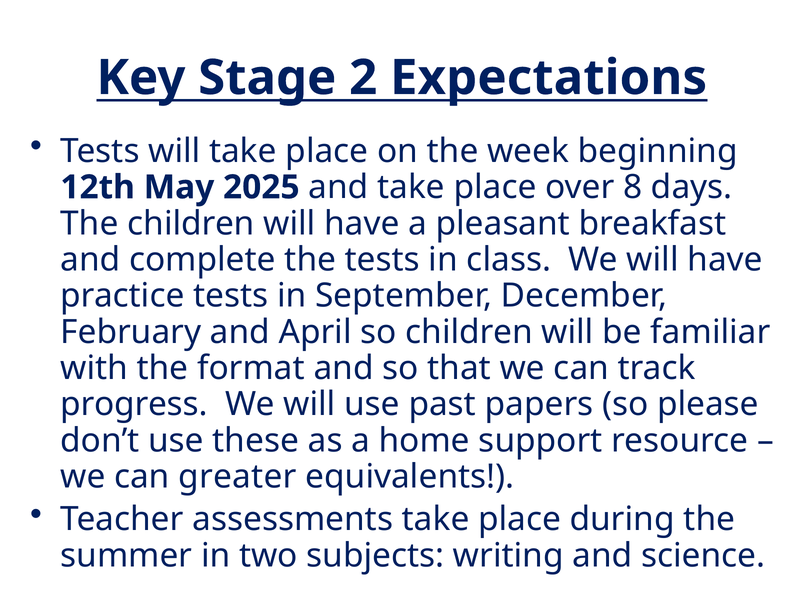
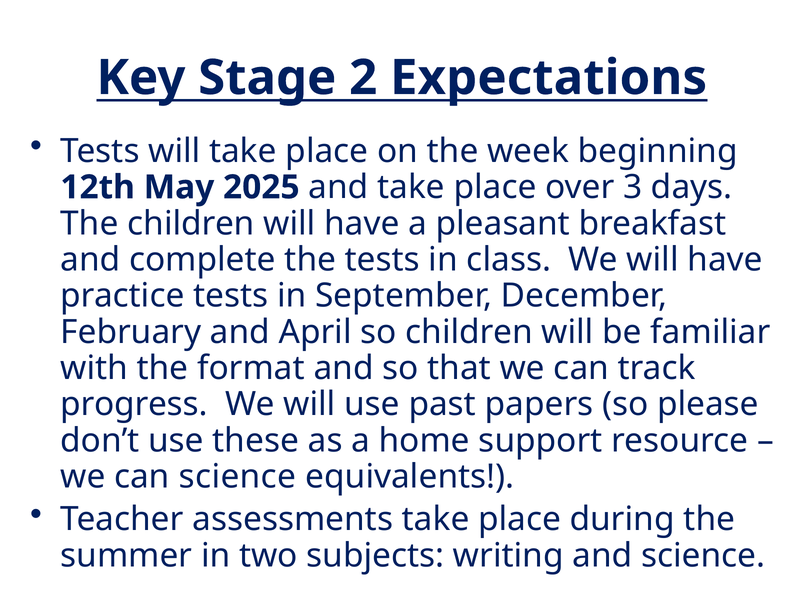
8: 8 -> 3
can greater: greater -> science
